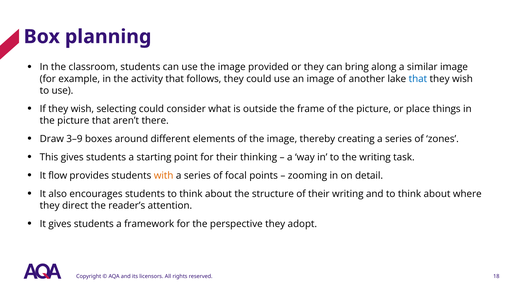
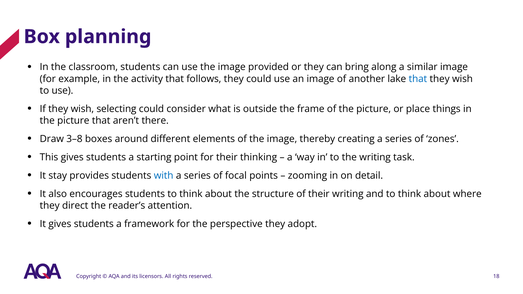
3–9: 3–9 -> 3–8
flow: flow -> stay
with colour: orange -> blue
